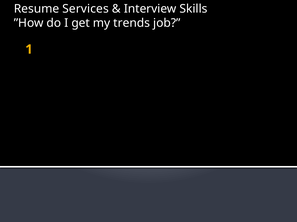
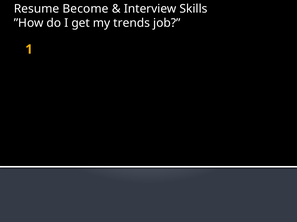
Services: Services -> Become
